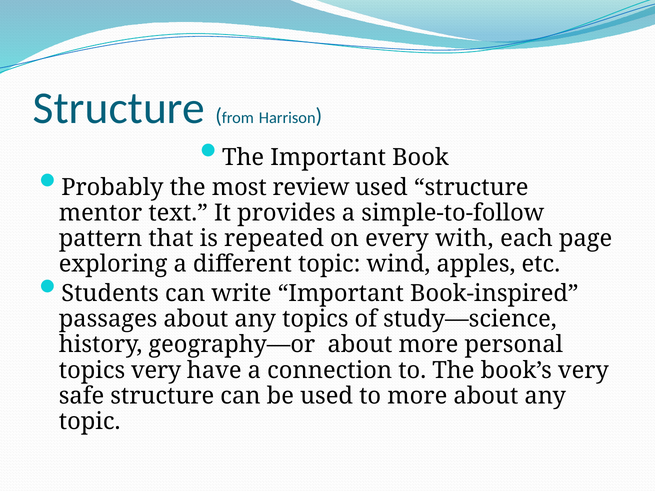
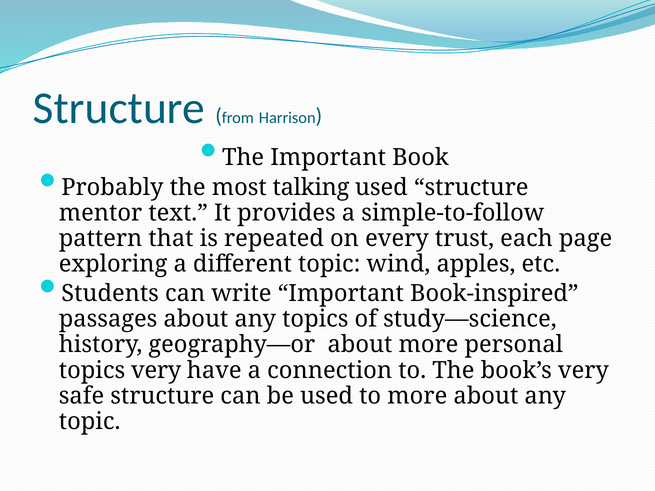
review: review -> talking
with: with -> trust
